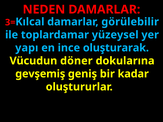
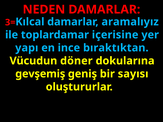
görülebilir: görülebilir -> aramalıyız
yüzeysel: yüzeysel -> içerisine
oluşturarak: oluşturarak -> bıraktıktan
kadar: kadar -> sayısı
